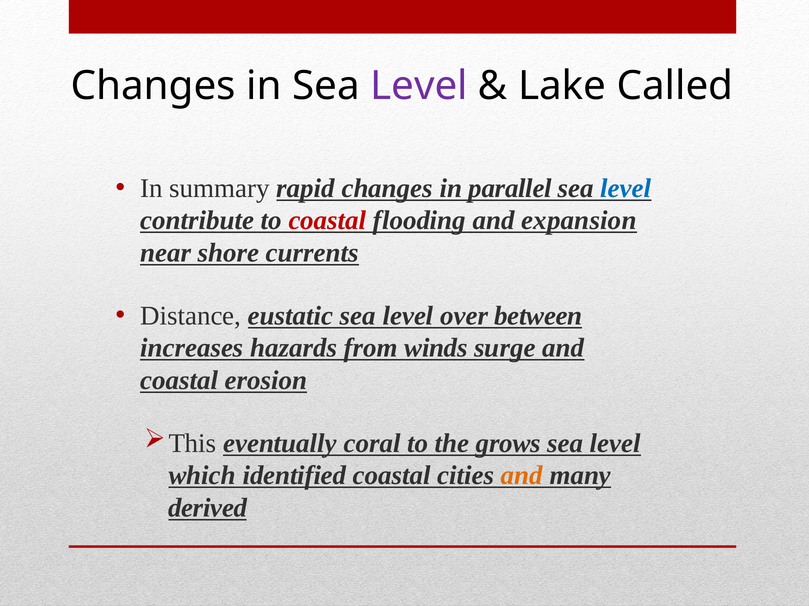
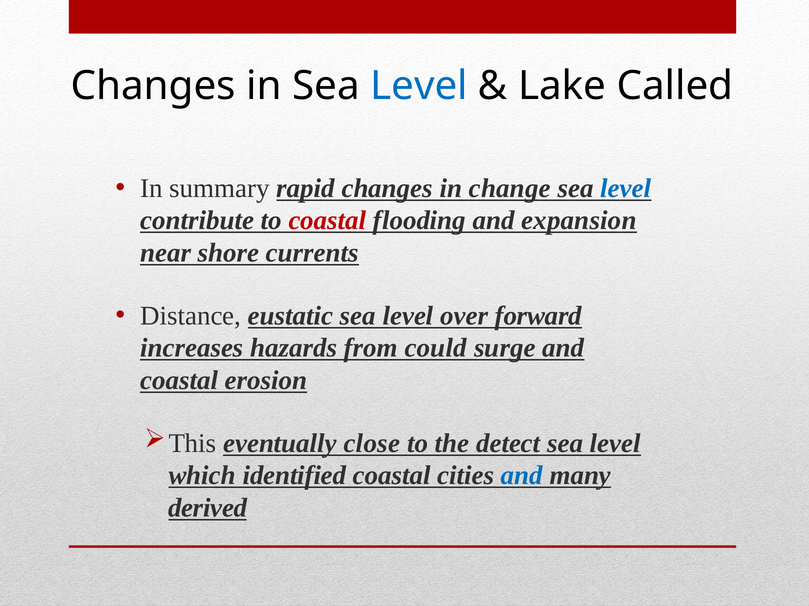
Level at (419, 86) colour: purple -> blue
parallel: parallel -> change
between: between -> forward
winds: winds -> could
coral: coral -> close
grows: grows -> detect
and at (522, 476) colour: orange -> blue
